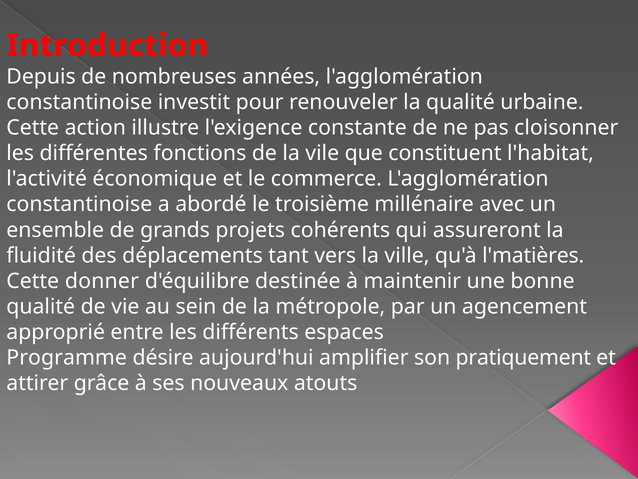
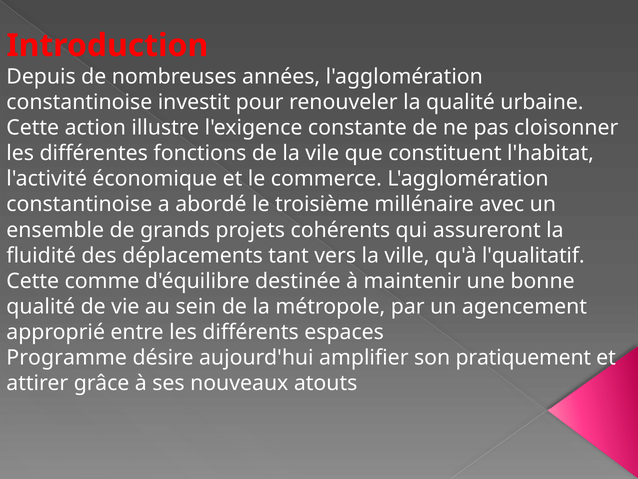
l'matières: l'matières -> l'qualitatif
donner: donner -> comme
